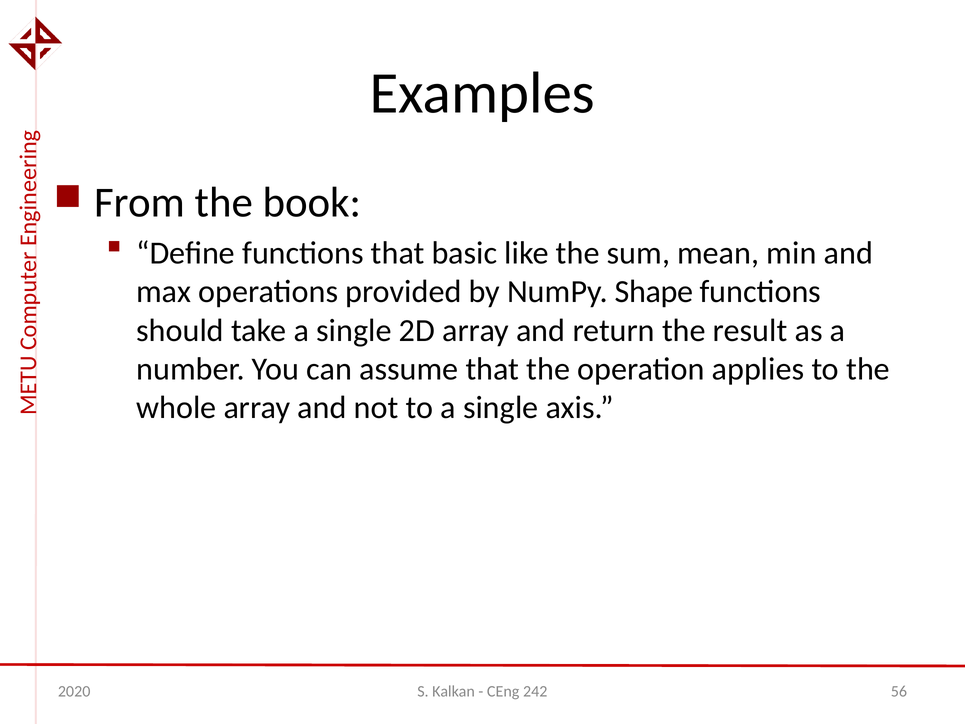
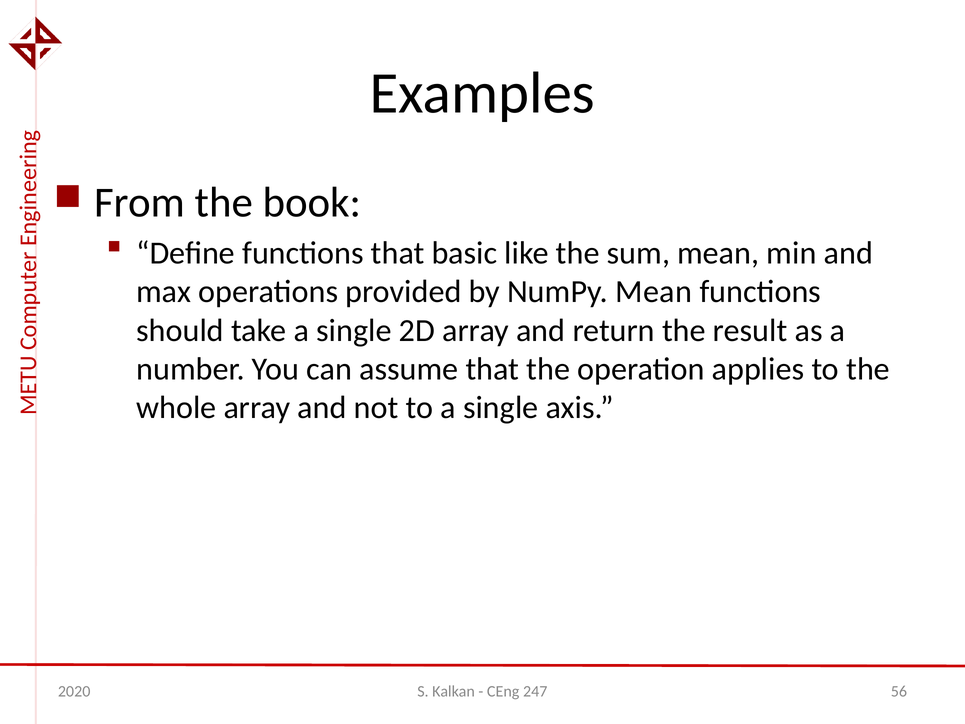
NumPy Shape: Shape -> Mean
242: 242 -> 247
